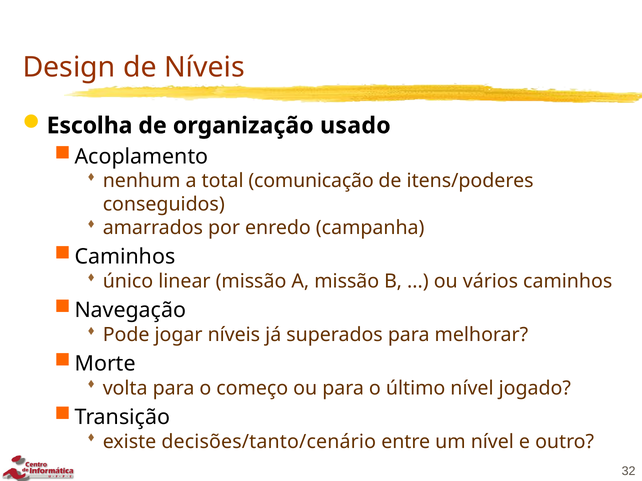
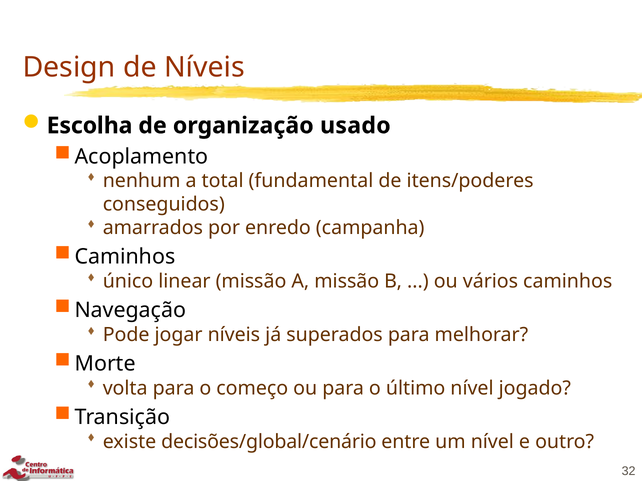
comunicação: comunicação -> fundamental
decisões/tanto/cenário: decisões/tanto/cenário -> decisões/global/cenário
